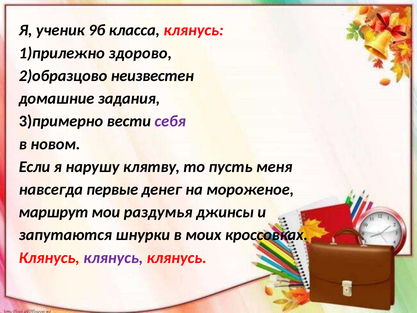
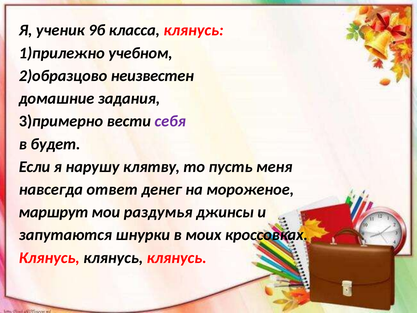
здорово: здорово -> учебном
новом: новом -> будет
первые: первые -> ответ
клянусь at (113, 257) colour: purple -> black
